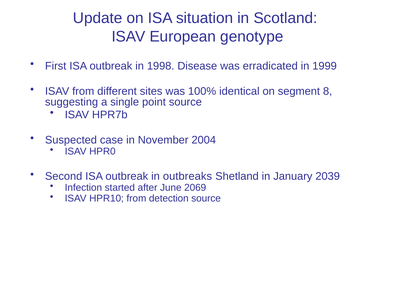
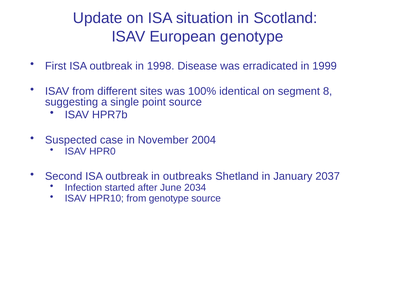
2039: 2039 -> 2037
2069: 2069 -> 2034
from detection: detection -> genotype
